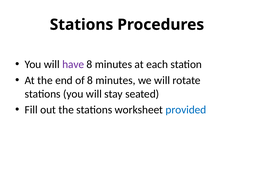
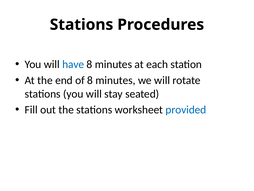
have colour: purple -> blue
